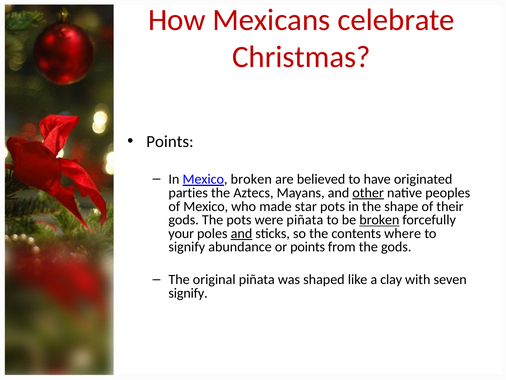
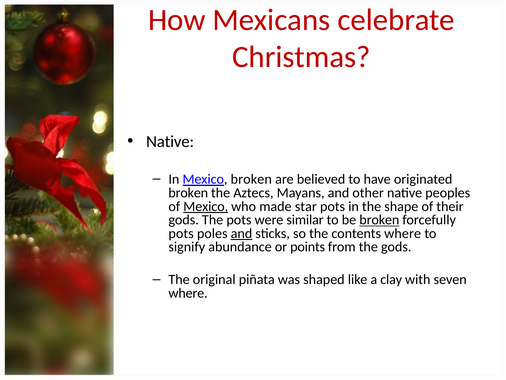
Points at (170, 141): Points -> Native
parties at (188, 193): parties -> broken
other underline: present -> none
Mexico at (206, 206) underline: none -> present
were piñata: piñata -> similar
your at (181, 233): your -> pots
signify at (188, 293): signify -> where
